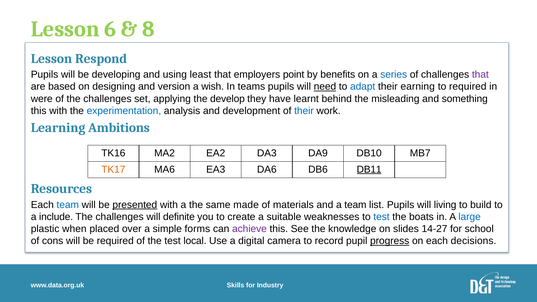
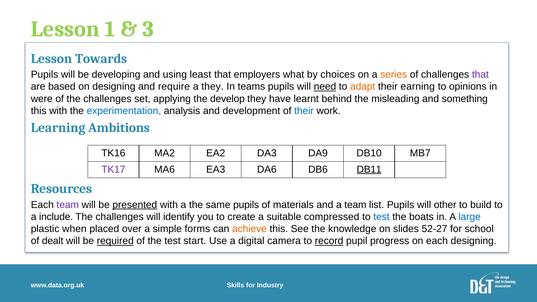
6: 6 -> 1
8: 8 -> 3
Respond: Respond -> Towards
point: point -> what
benefits: benefits -> choices
series colour: blue -> orange
version: version -> require
a wish: wish -> they
adapt colour: blue -> orange
to required: required -> opinions
TK17 colour: orange -> purple
team at (68, 205) colour: blue -> purple
same made: made -> pupils
living: living -> other
definite: definite -> identify
weaknesses: weaknesses -> compressed
achieve colour: purple -> orange
14-27: 14-27 -> 52-27
cons: cons -> dealt
required at (115, 241) underline: none -> present
local: local -> start
record underline: none -> present
progress underline: present -> none
each decisions: decisions -> designing
